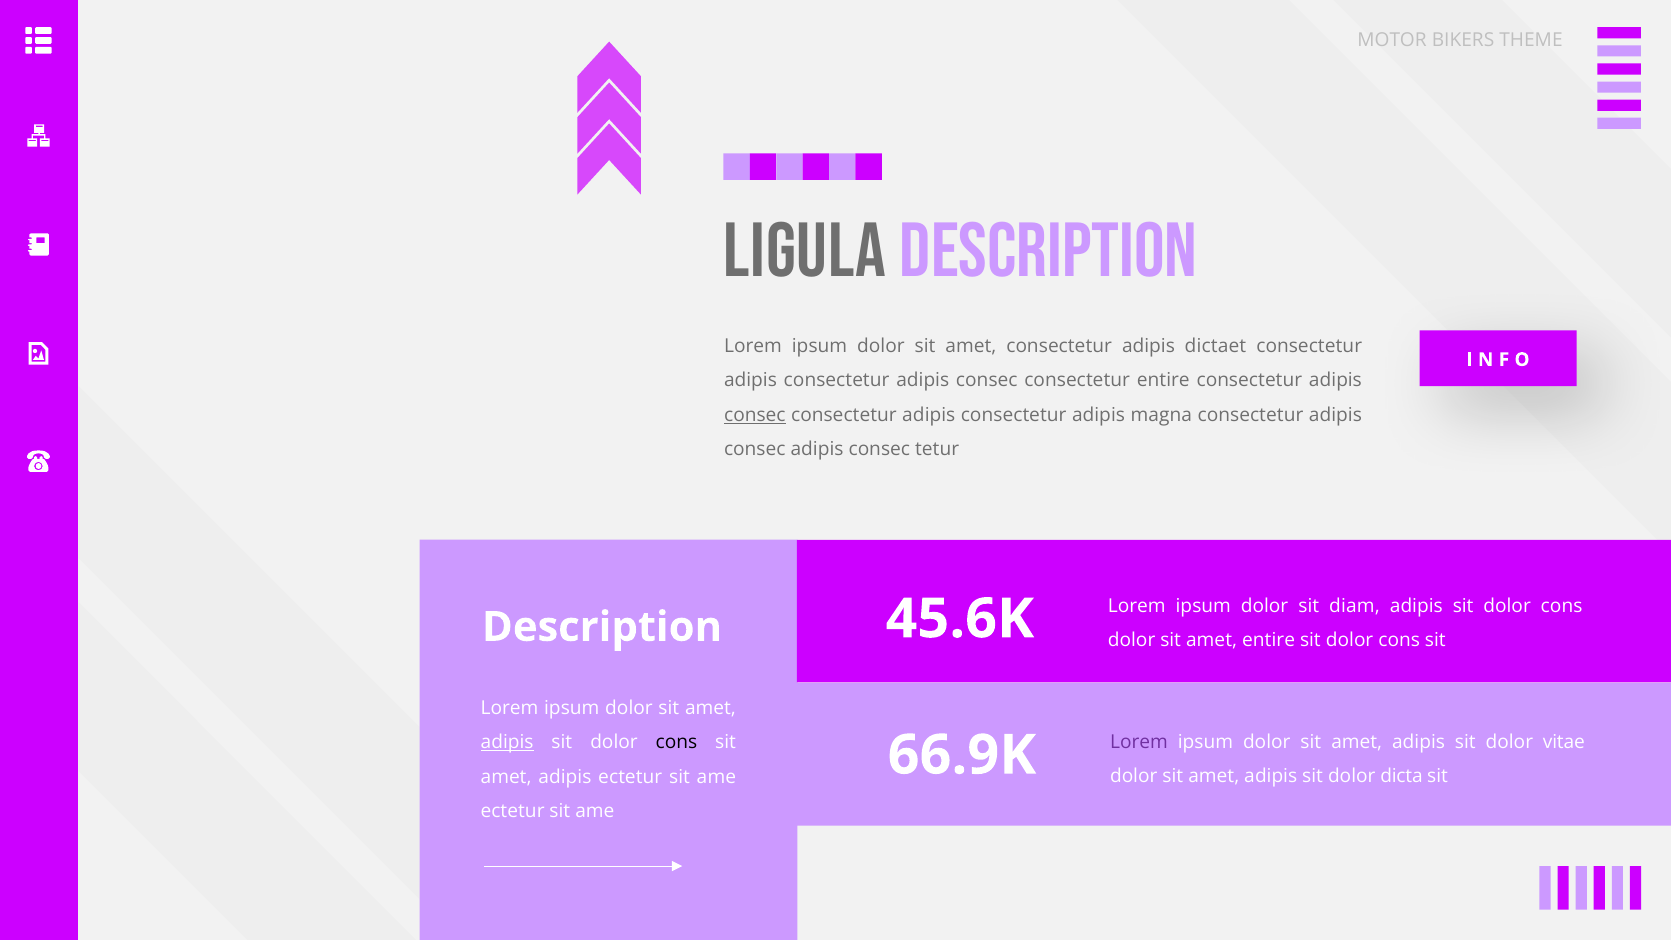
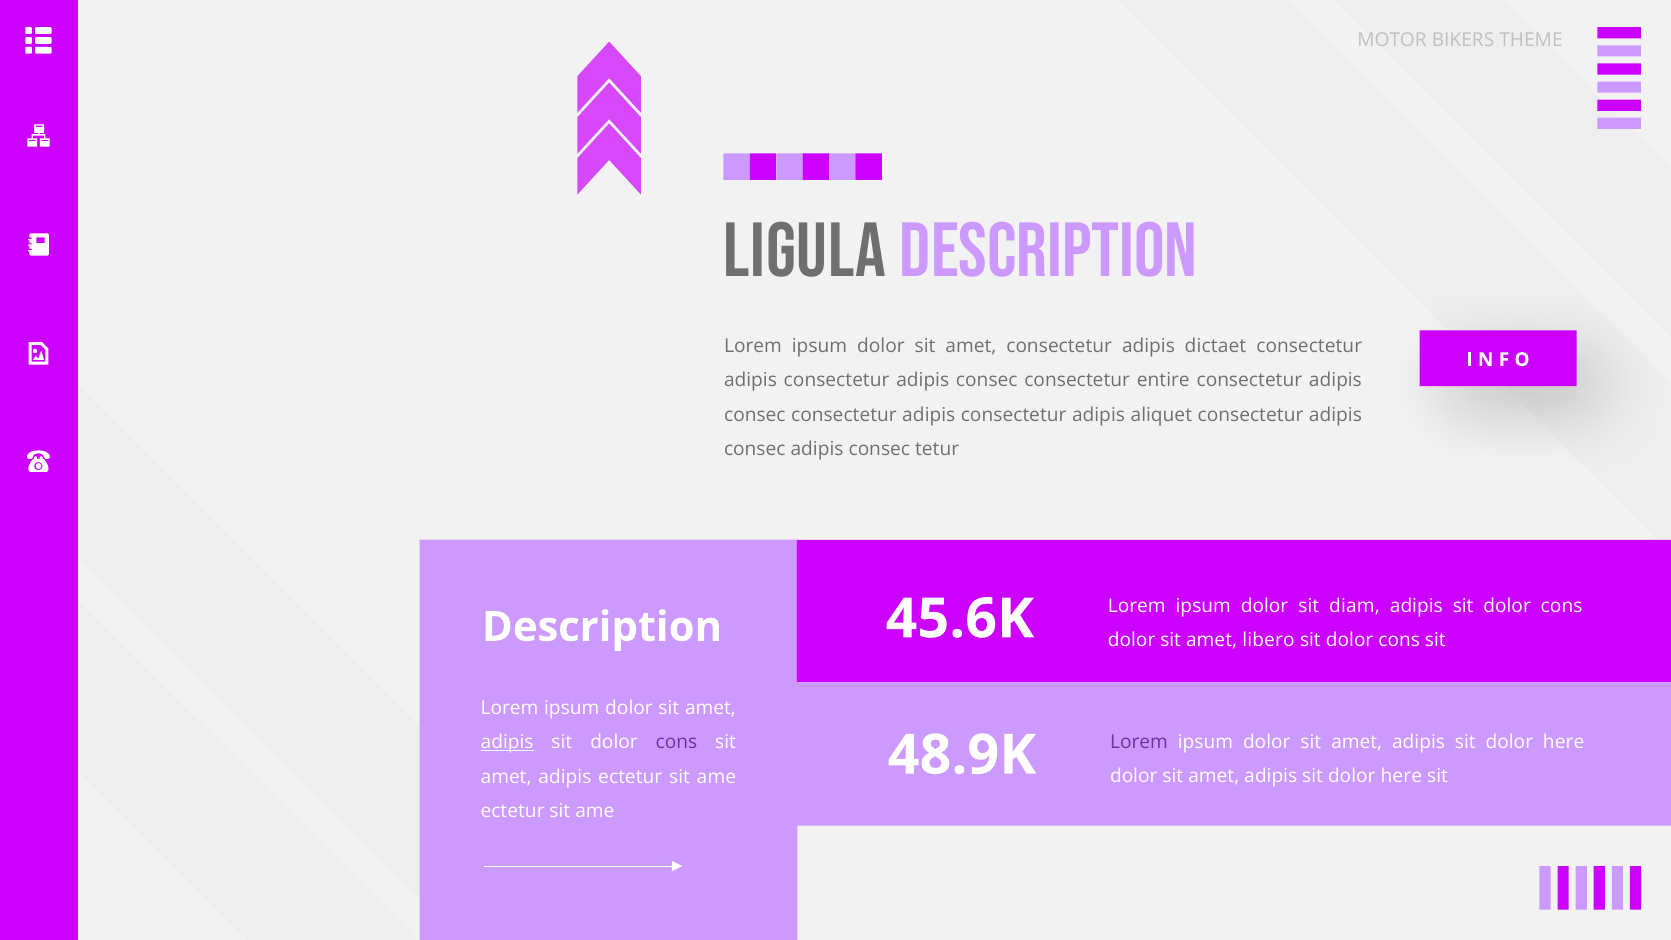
consec at (755, 415) underline: present -> none
magna: magna -> aliquet
amet entire: entire -> libero
66.9K: 66.9K -> 48.9K
vitae at (1564, 742): vitae -> here
cons at (677, 742) colour: black -> purple
dicta at (1402, 777): dicta -> here
